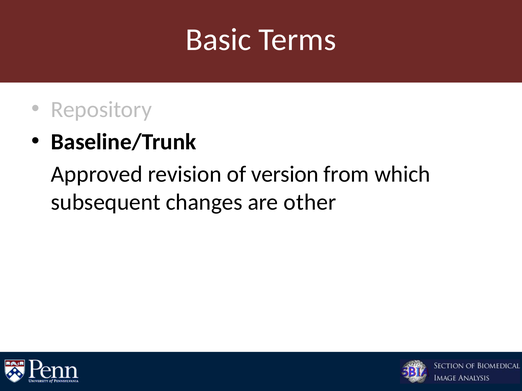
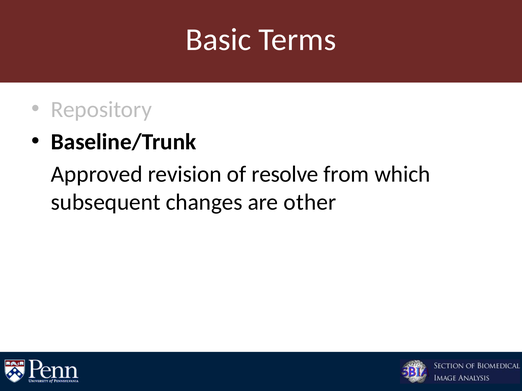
version: version -> resolve
